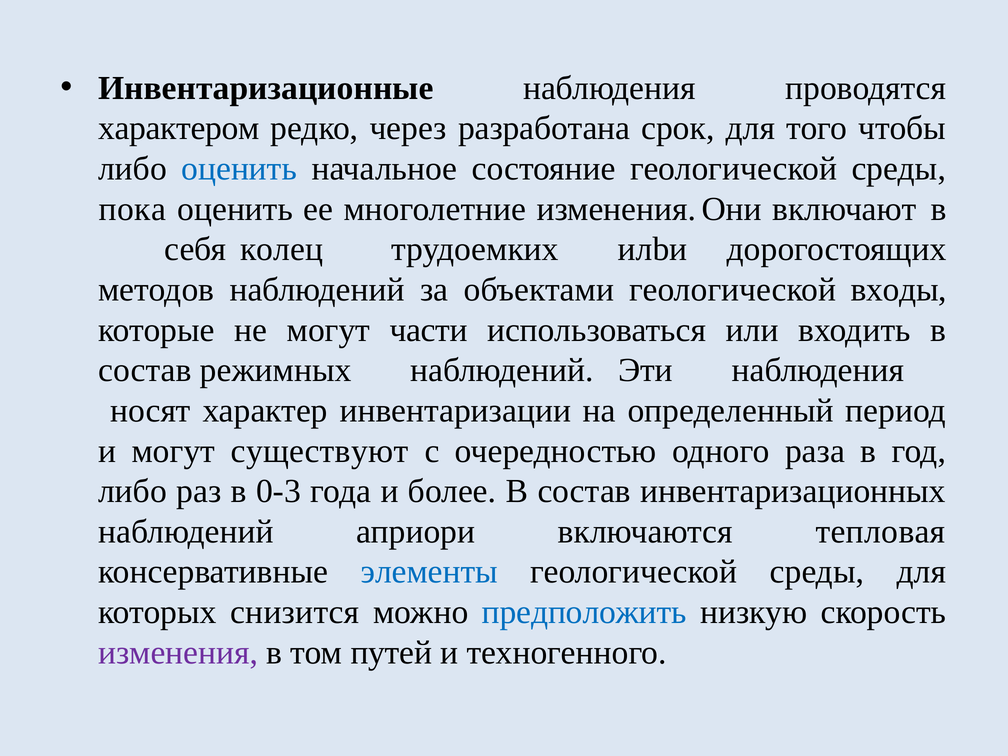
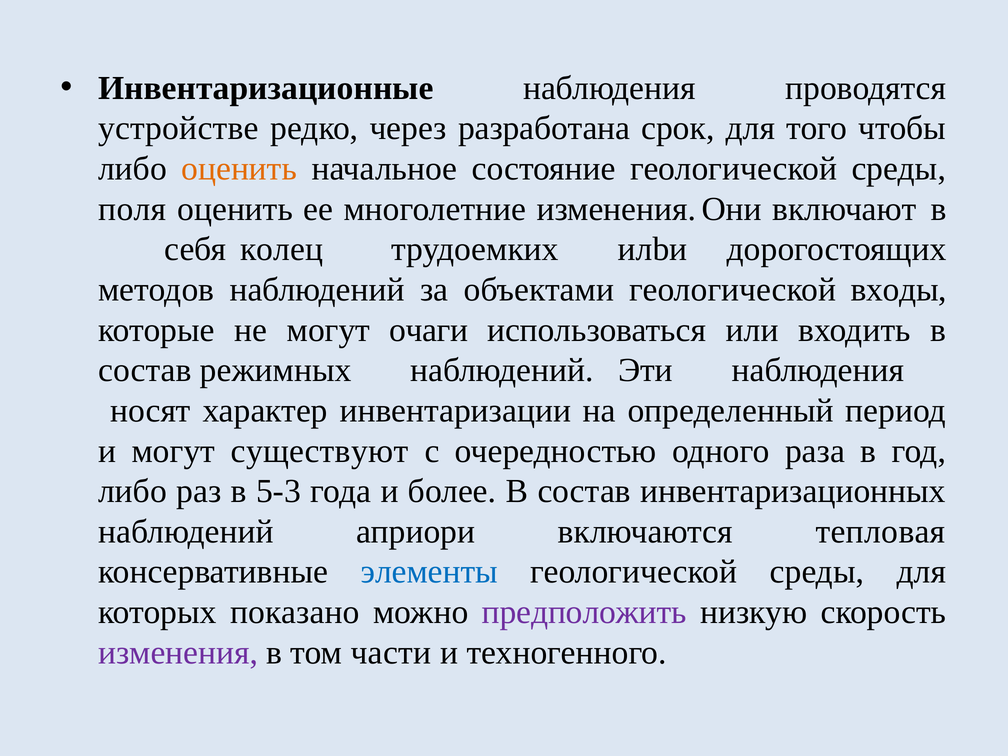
характером: характером -> устройстве
оценить at (239, 169) colour: blue -> orange
пока: пока -> поля
части: части -> очаги
0-3: 0-3 -> 5-3
снизится: снизится -> показано
предположить colour: blue -> purple
путей: путей -> части
